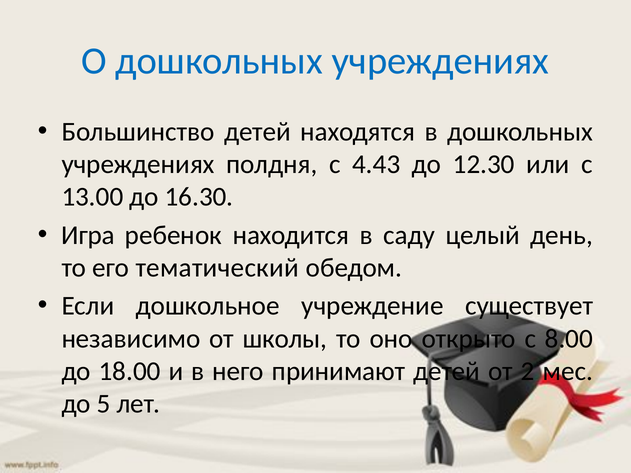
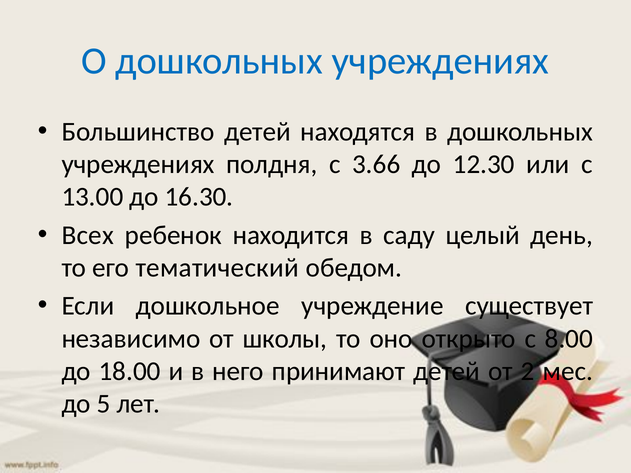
4.43: 4.43 -> 3.66
Игра: Игра -> Всех
